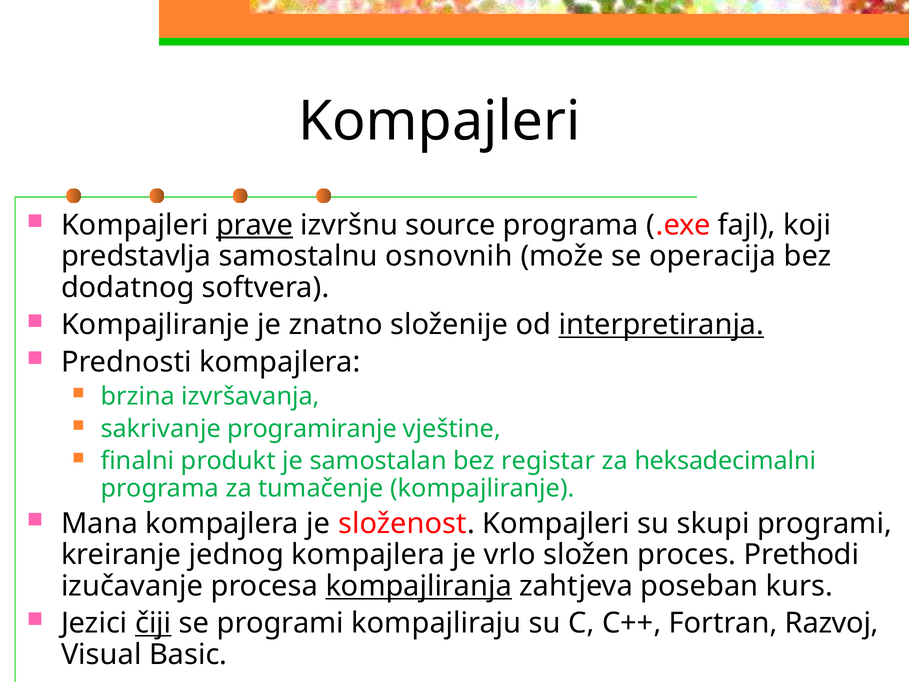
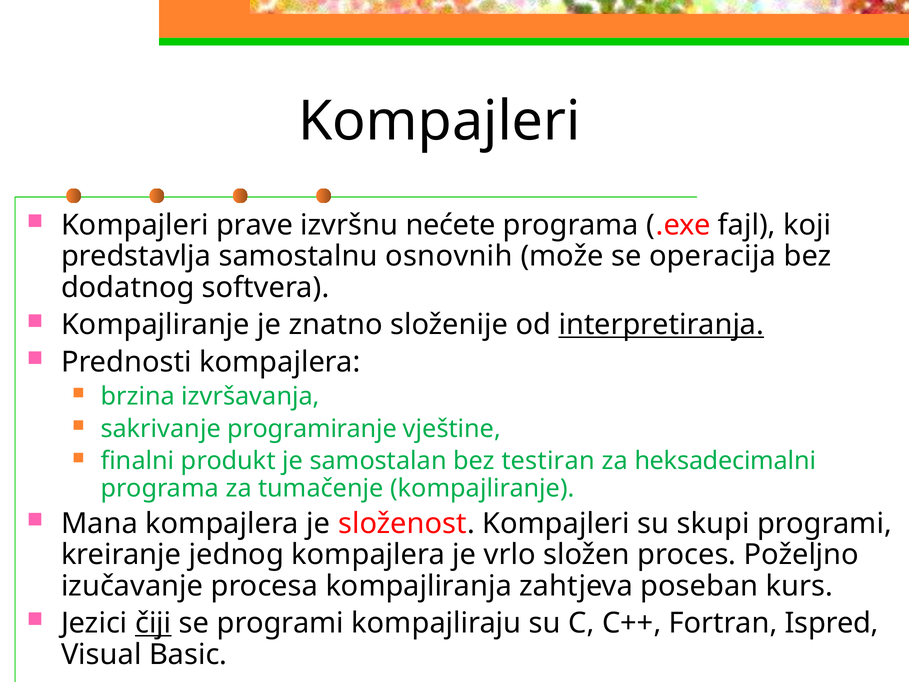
prave underline: present -> none
source: source -> nećete
registar: registar -> testiran
Prethodi: Prethodi -> Poželjno
kompajliranja underline: present -> none
Razvoj: Razvoj -> Ispred
